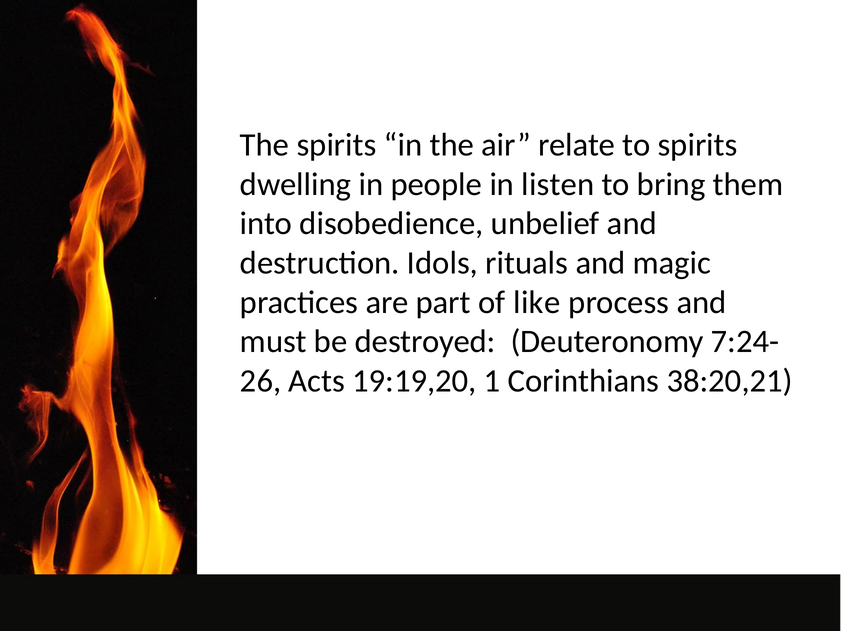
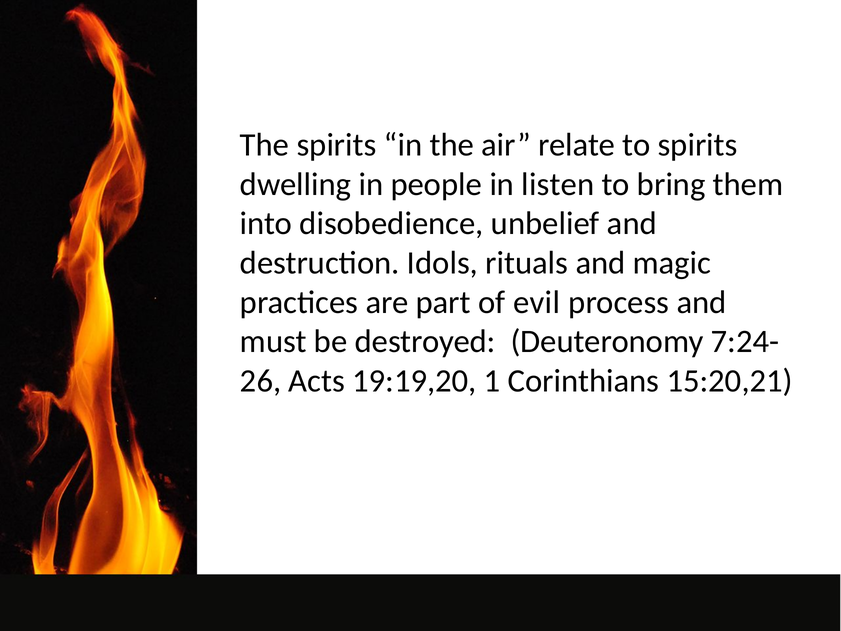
like: like -> evil
38:20,21: 38:20,21 -> 15:20,21
